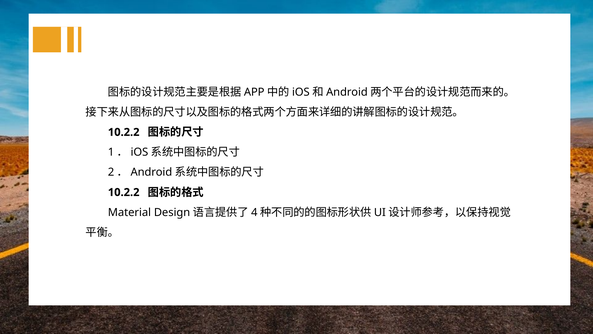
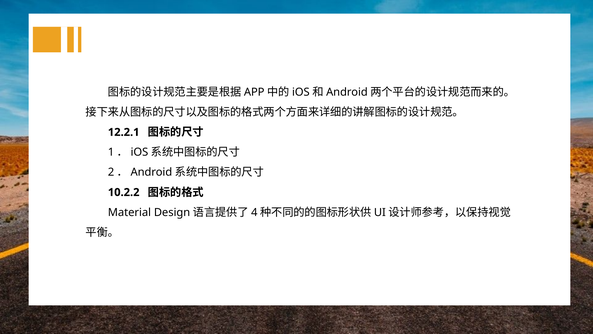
10.2.2 at (124, 132): 10.2.2 -> 12.2.1
